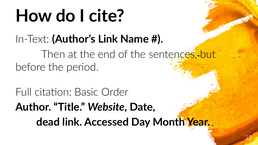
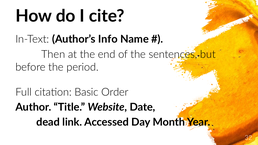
Author’s Link: Link -> Info
